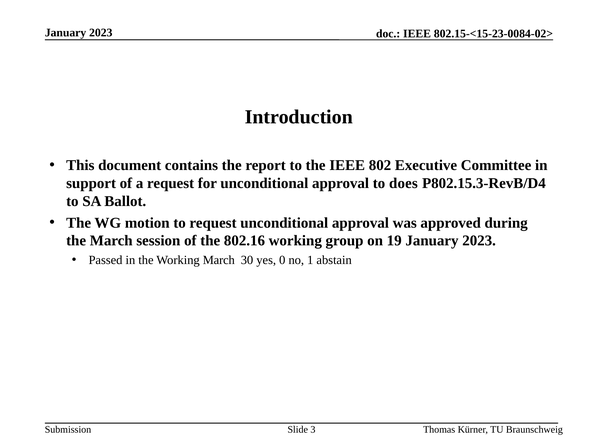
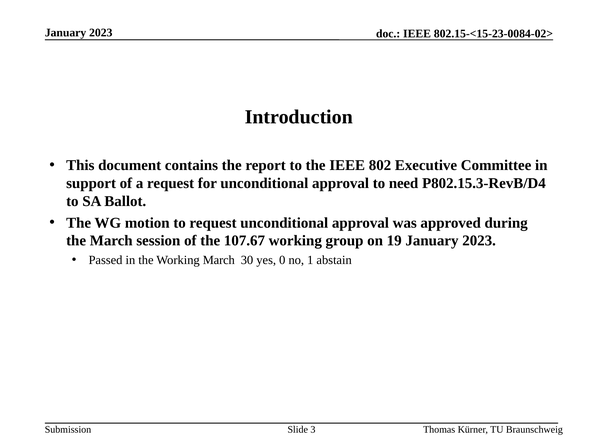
does: does -> need
802.16: 802.16 -> 107.67
